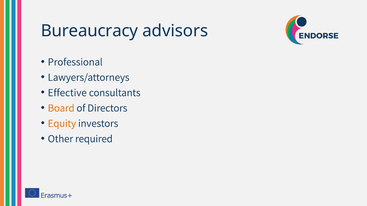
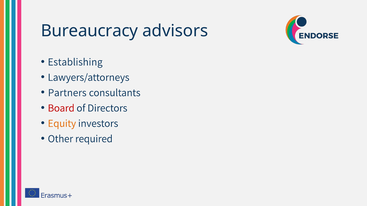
Professional: Professional -> Establishing
Effective: Effective -> Partners
Board colour: orange -> red
